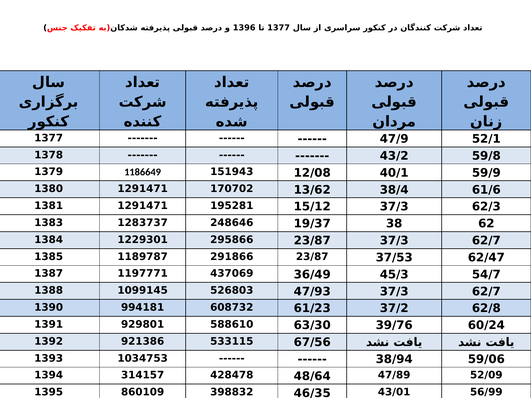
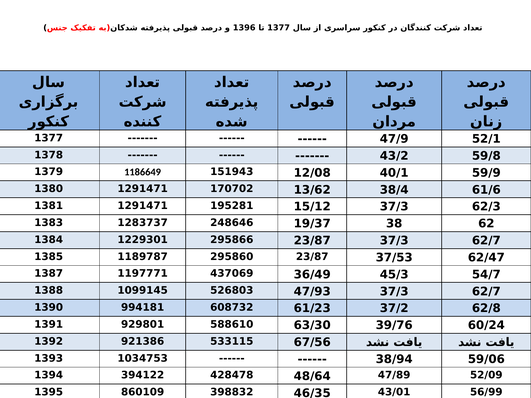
291866: 291866 -> 295860
314157: 314157 -> 394122
